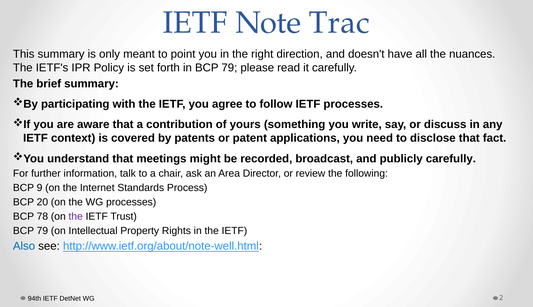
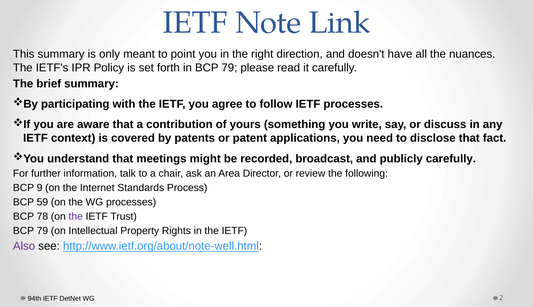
Trac: Trac -> Link
20: 20 -> 59
Also colour: blue -> purple
